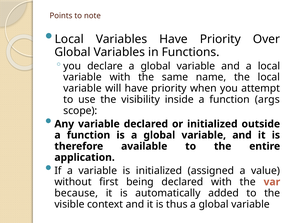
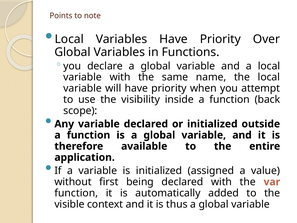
args: args -> back
because at (76, 193): because -> function
